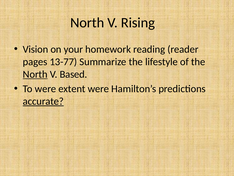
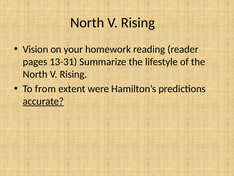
13-77: 13-77 -> 13-31
North at (35, 74) underline: present -> none
Based at (73, 74): Based -> Rising
To were: were -> from
